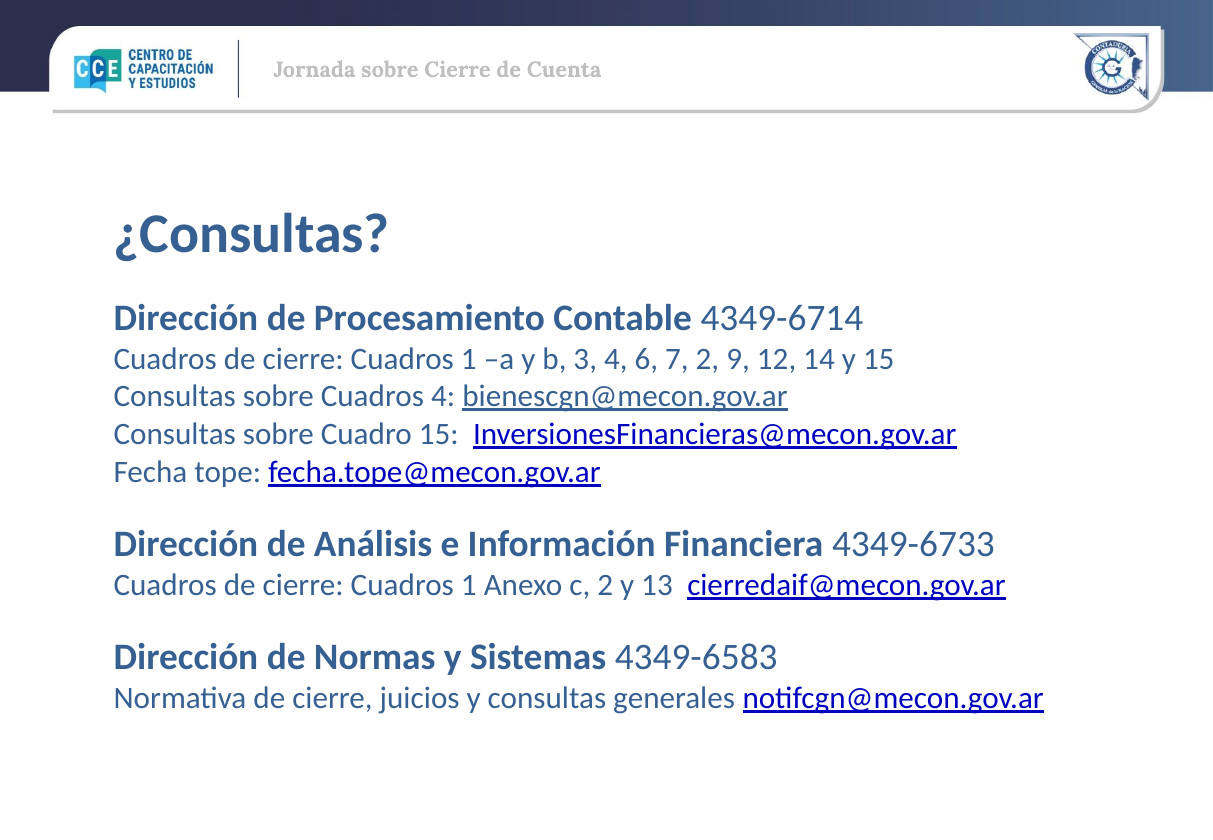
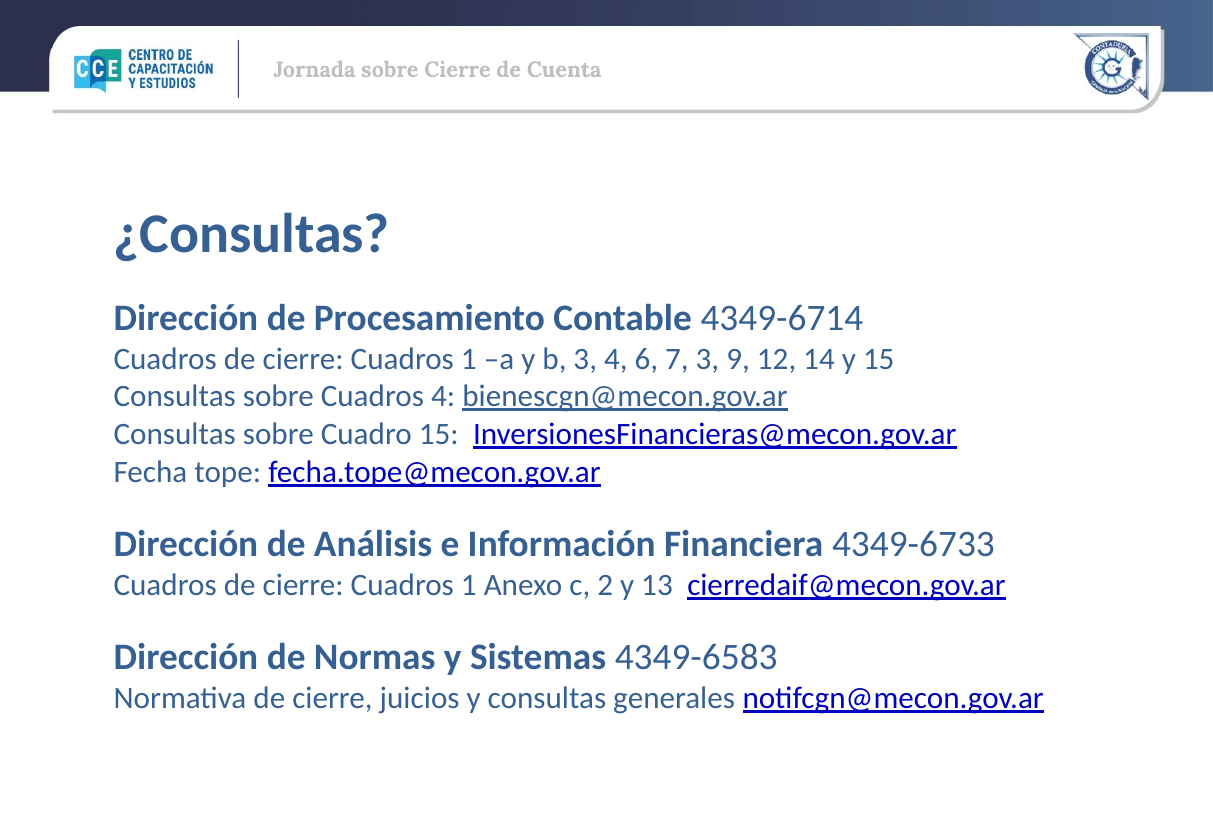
7 2: 2 -> 3
